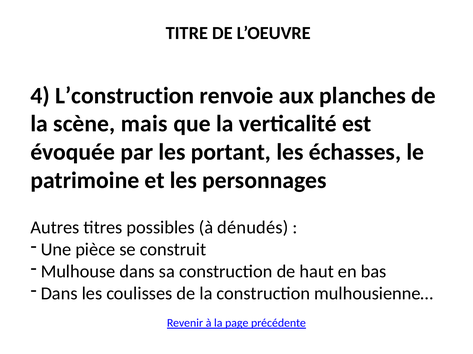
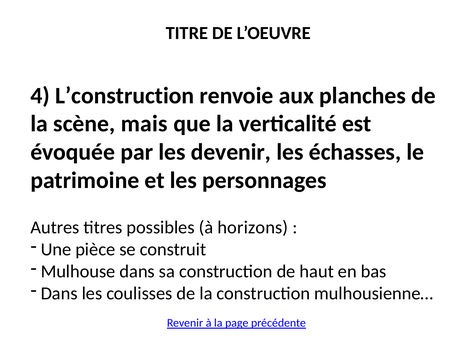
portant: portant -> devenir
dénudés: dénudés -> horizons
